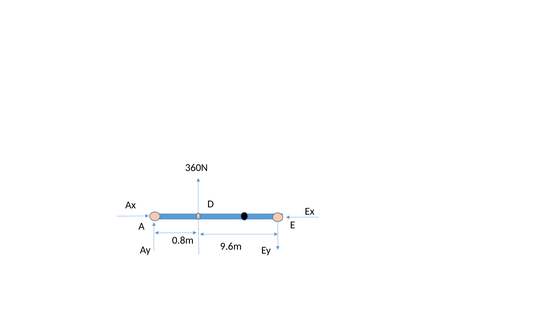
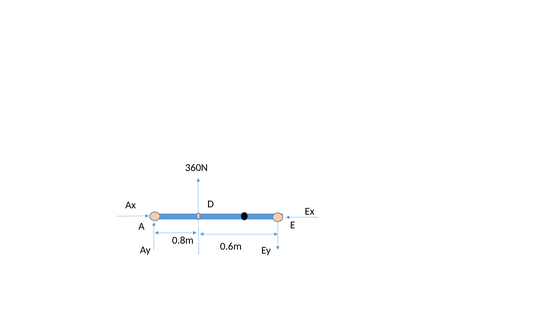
9.6m: 9.6m -> 0.6m
